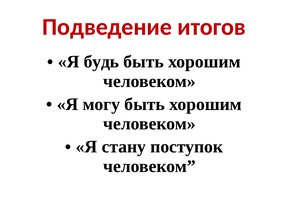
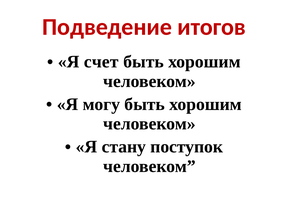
будь: будь -> счет
